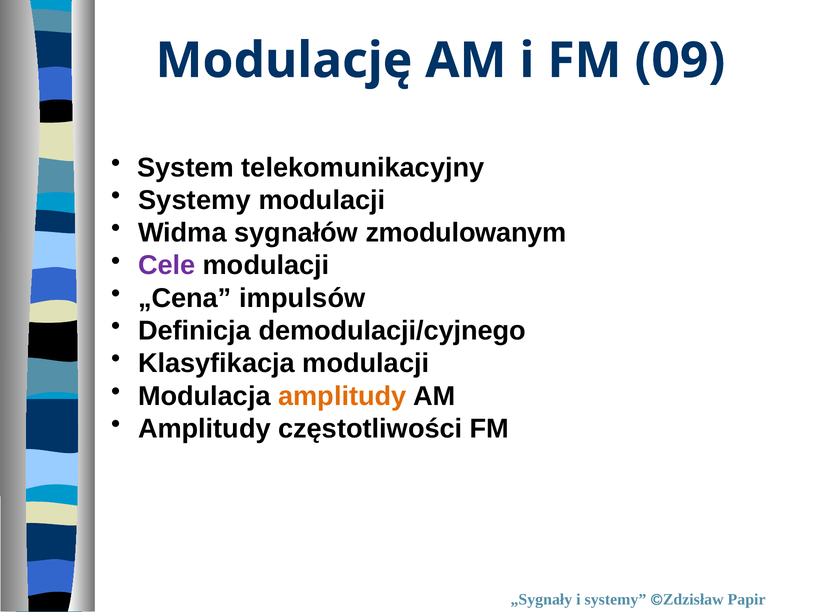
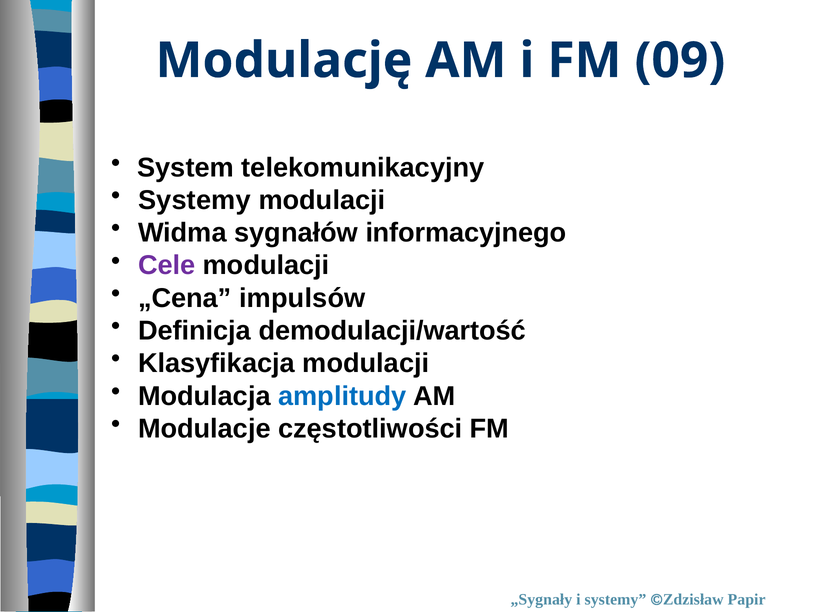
zmodulowanym: zmodulowanym -> informacyjnego
demodulacji/cyjnego: demodulacji/cyjnego -> demodulacji/wartość
amplitudy at (342, 396) colour: orange -> blue
Amplitudy at (204, 428): Amplitudy -> Modulacje
